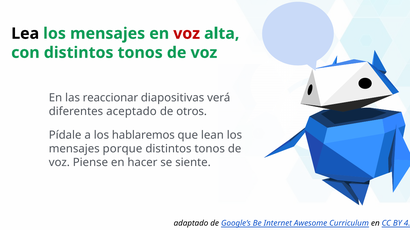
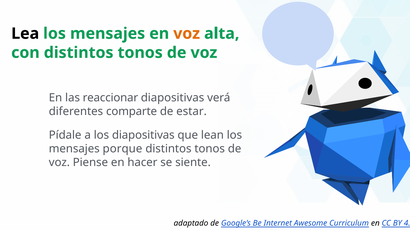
voz at (187, 34) colour: red -> orange
aceptado: aceptado -> comparte
otros: otros -> estar
los hablaremos: hablaremos -> diapositivas
